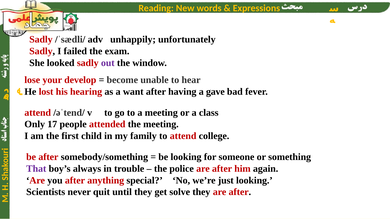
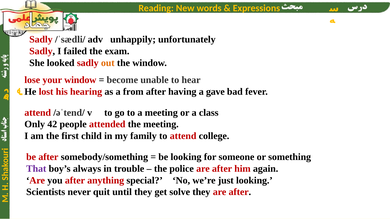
out colour: purple -> orange
your develop: develop -> window
want: want -> from
17: 17 -> 42
